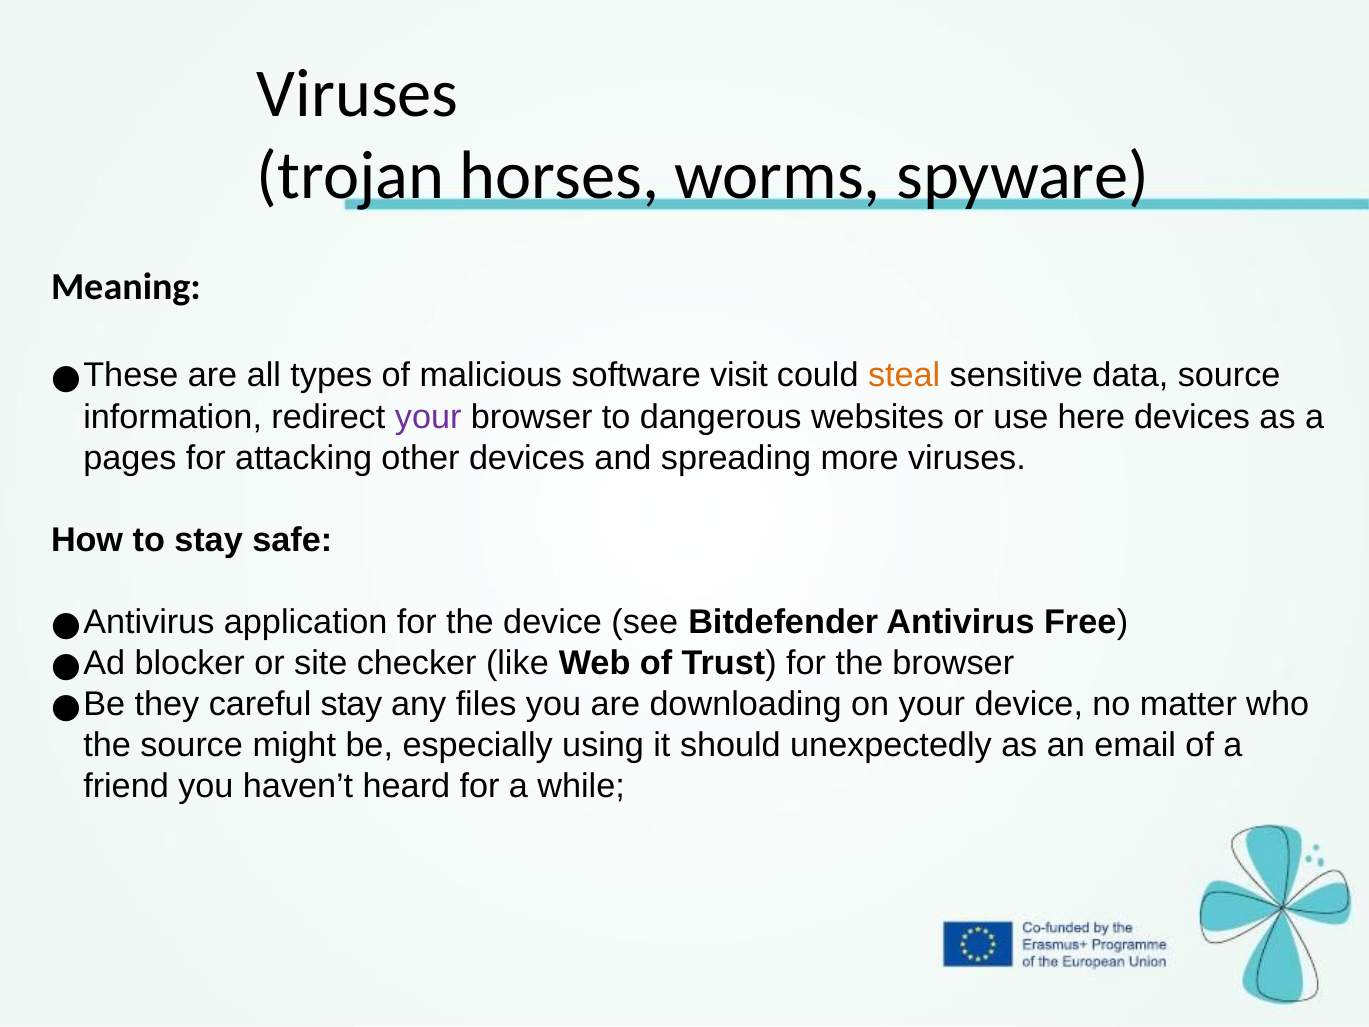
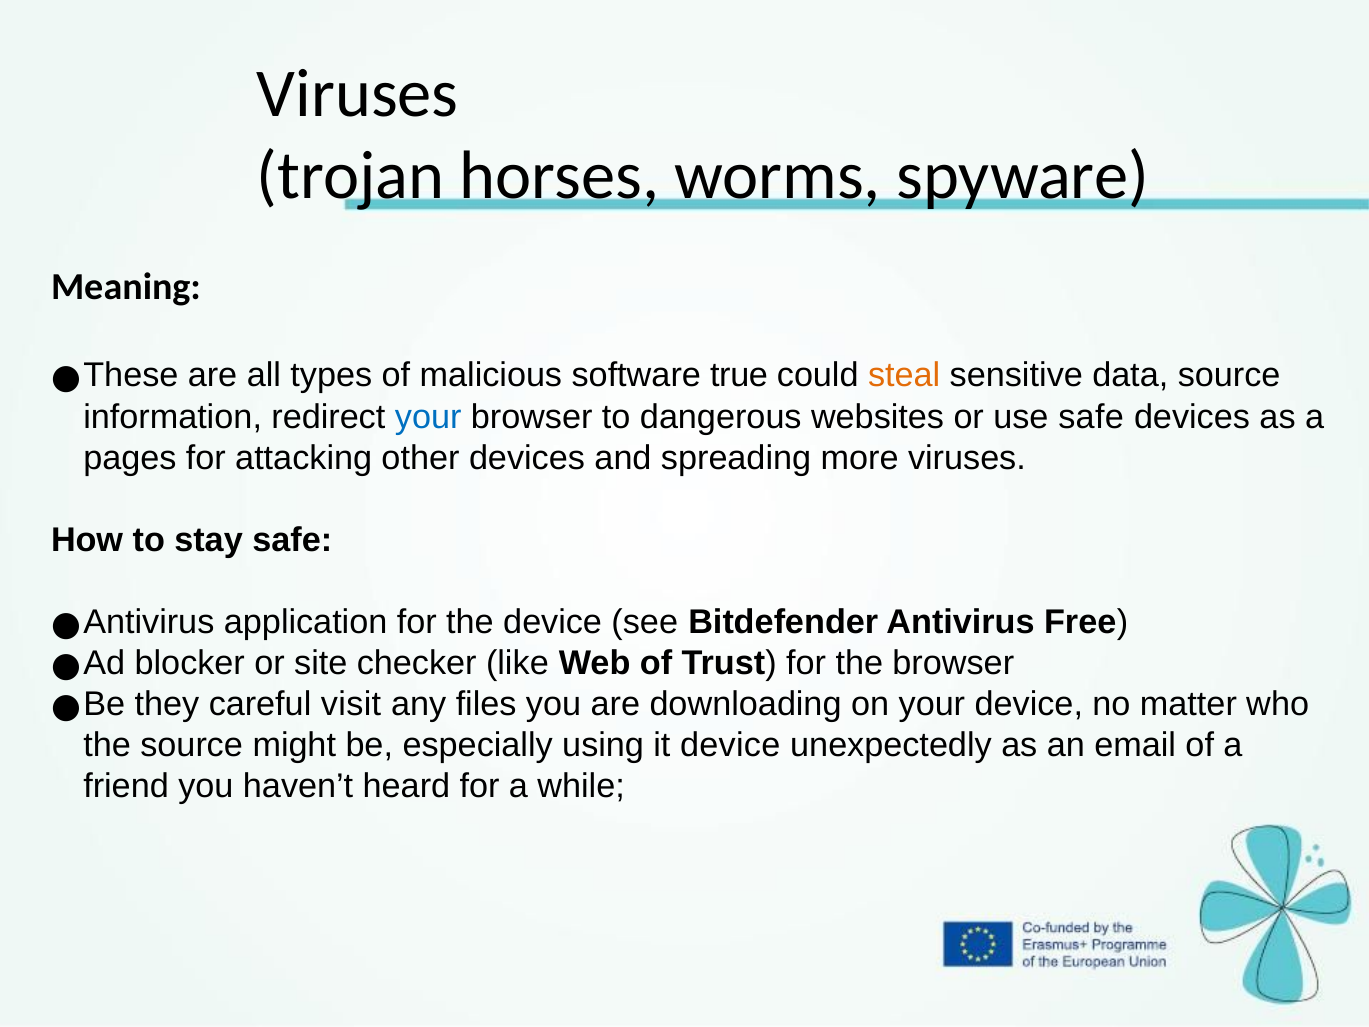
visit: visit -> true
your at (428, 417) colour: purple -> blue
use here: here -> safe
careful stay: stay -> visit
it should: should -> device
